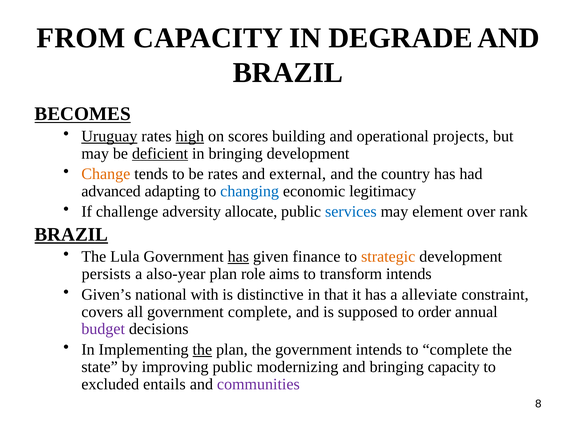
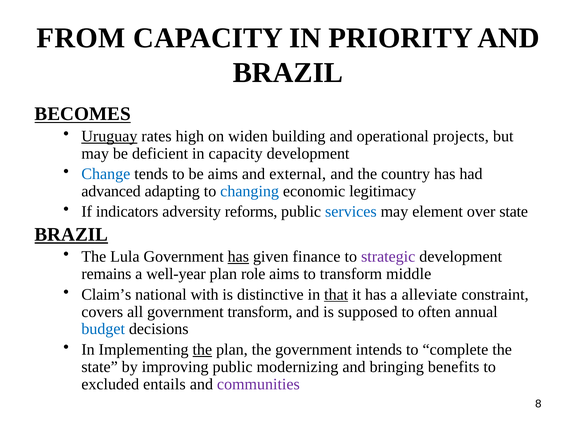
DEGRADE: DEGRADE -> PRIORITY
high underline: present -> none
scores: scores -> widen
deficient underline: present -> none
in bringing: bringing -> capacity
Change colour: orange -> blue
be rates: rates -> aims
challenge: challenge -> indicators
allocate: allocate -> reforms
over rank: rank -> state
strategic colour: orange -> purple
persists: persists -> remains
also-year: also-year -> well-year
transform intends: intends -> middle
Given’s: Given’s -> Claim’s
that underline: none -> present
government complete: complete -> transform
order: order -> often
budget colour: purple -> blue
bringing capacity: capacity -> benefits
